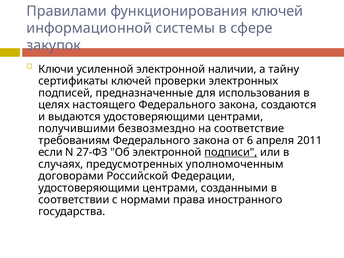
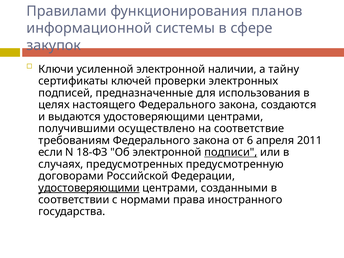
функционирования ключей: ключей -> планов
безвозмездно: безвозмездно -> осуществлено
27-ФЗ: 27-ФЗ -> 18-ФЗ
уполномоченным: уполномоченным -> предусмотренную
удостоверяющими at (89, 188) underline: none -> present
